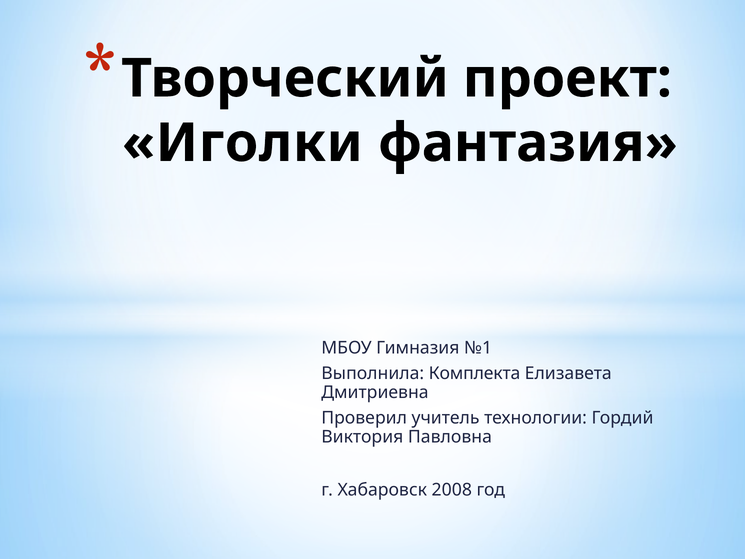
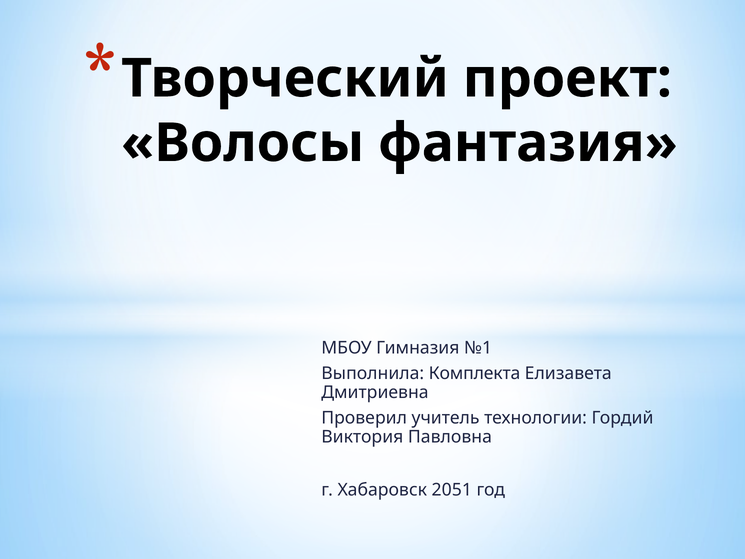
Иголки: Иголки -> Волосы
2008: 2008 -> 2051
